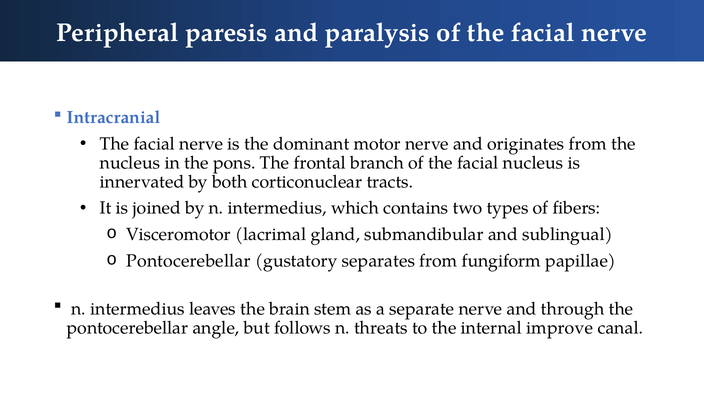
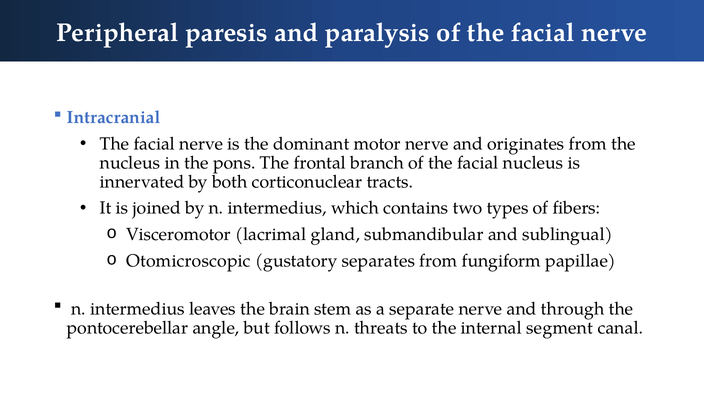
Pontocerebellar at (189, 261): Pontocerebellar -> Otomicroscopic
improve: improve -> segment
